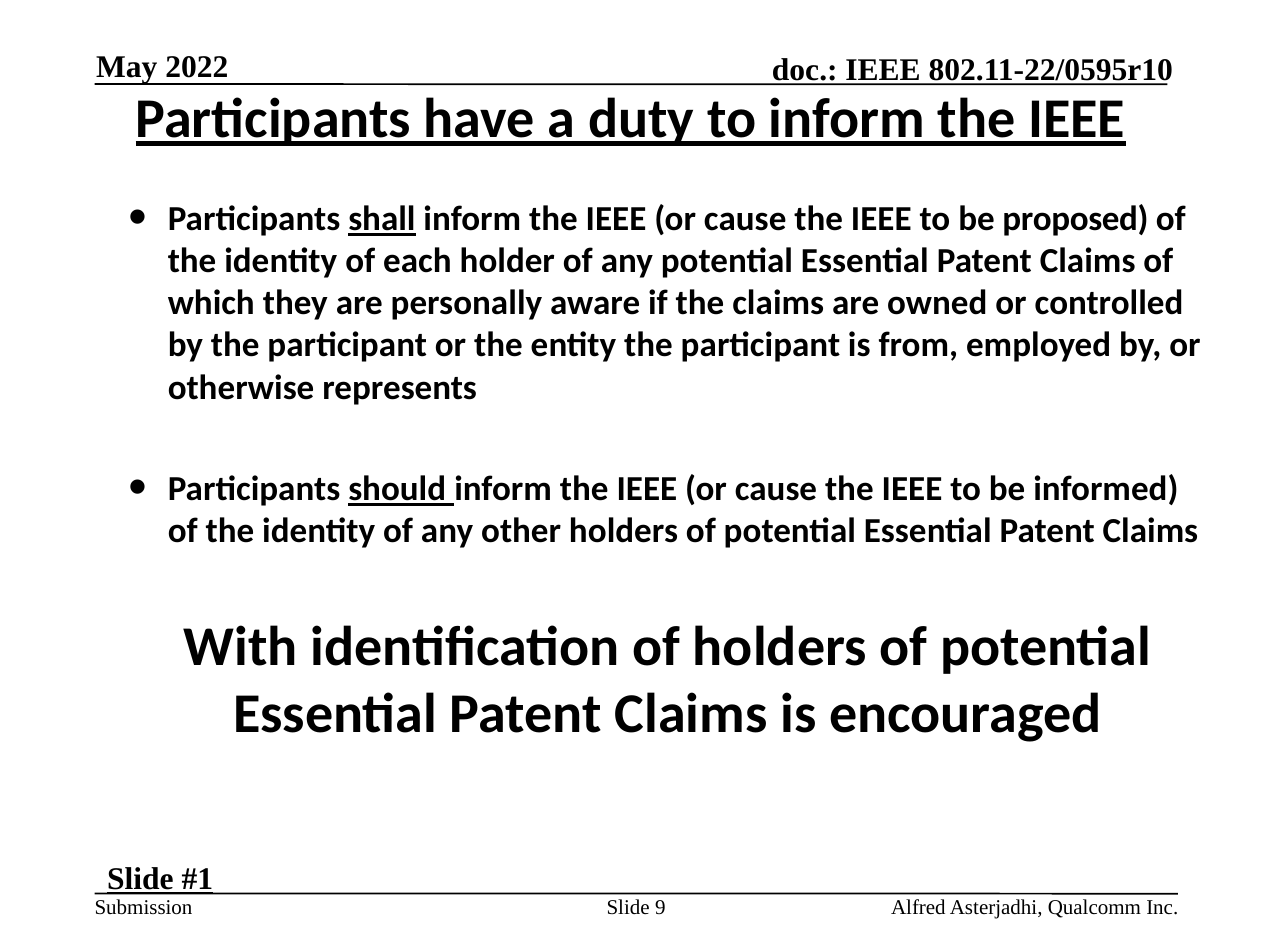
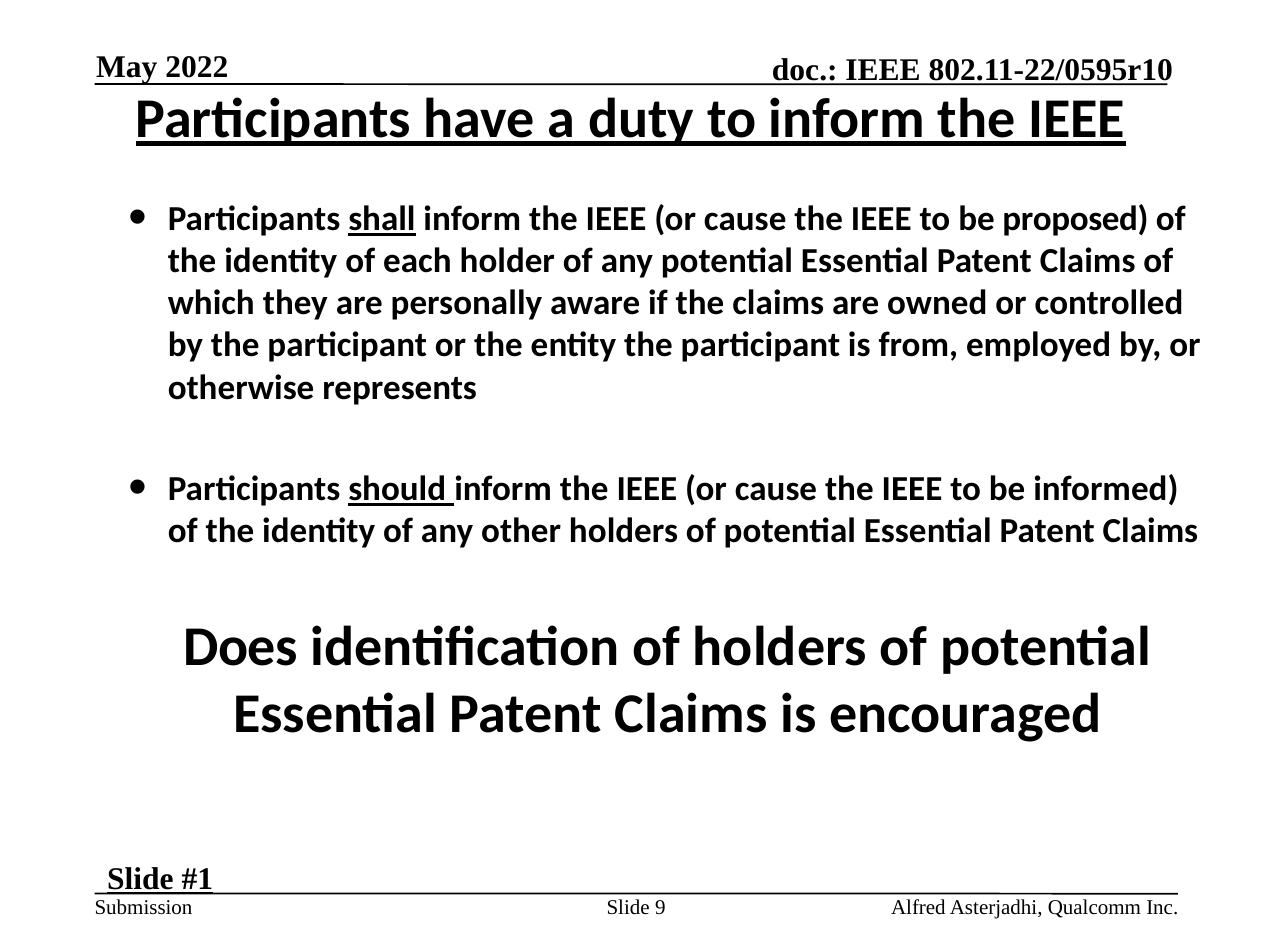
With: With -> Does
